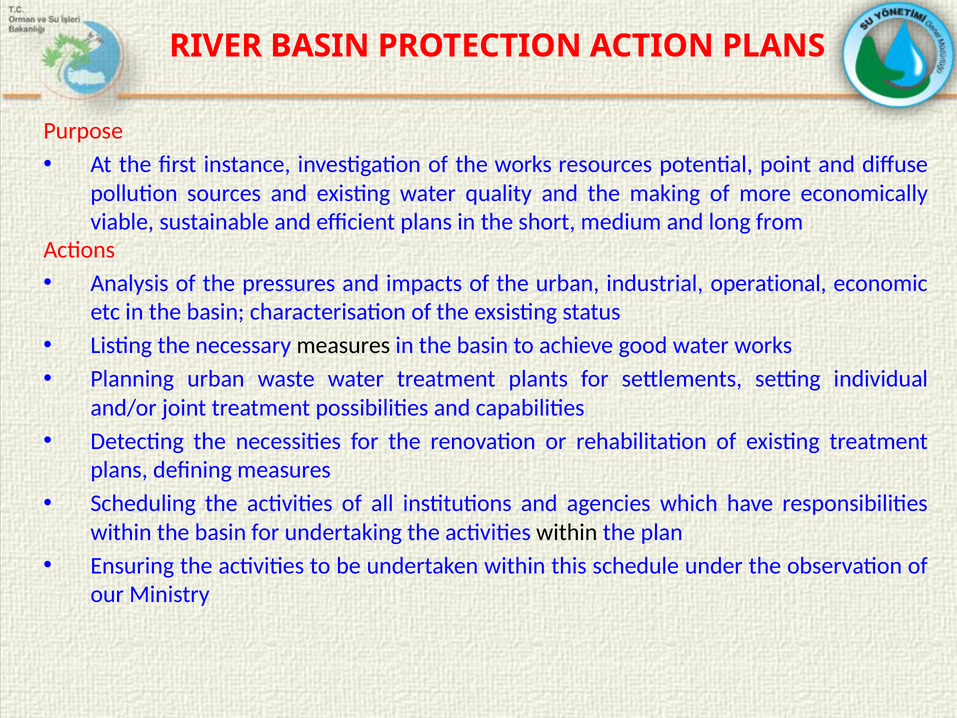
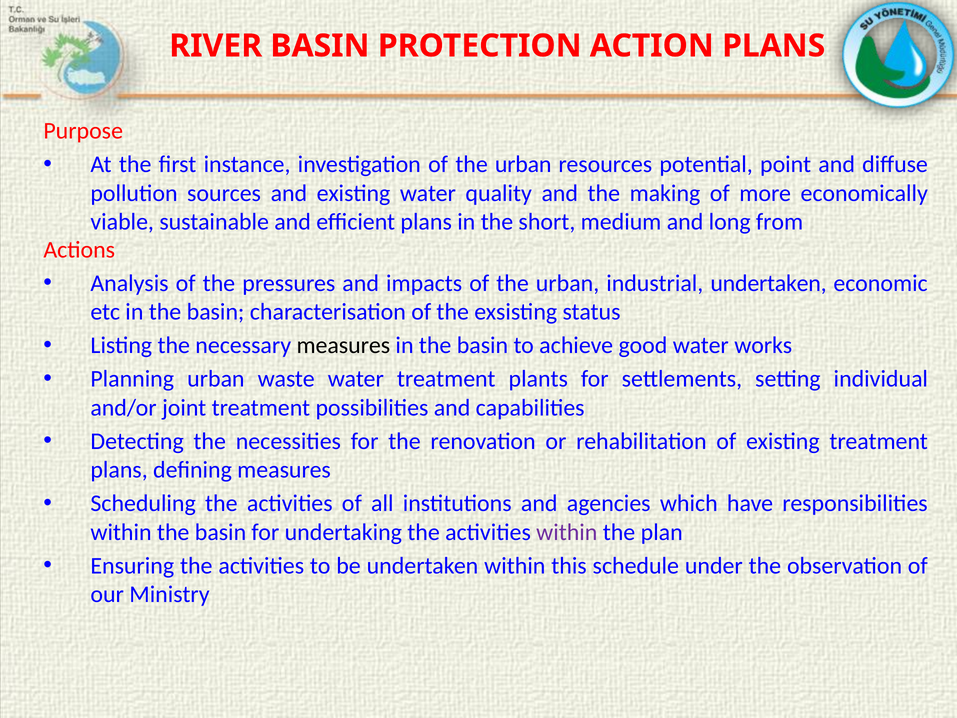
investigation of the works: works -> urban
industrial operational: operational -> undertaken
within at (567, 532) colour: black -> purple
